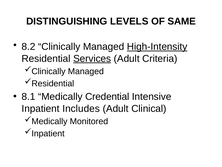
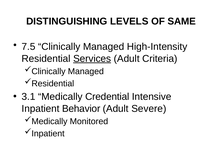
8.2: 8.2 -> 7.5
High-Intensity underline: present -> none
8.1: 8.1 -> 3.1
Includes: Includes -> Behavior
Clinical: Clinical -> Severe
